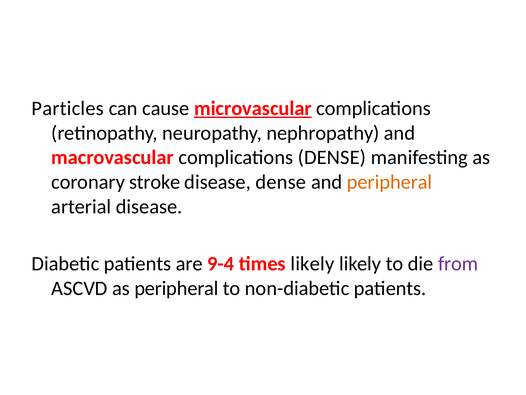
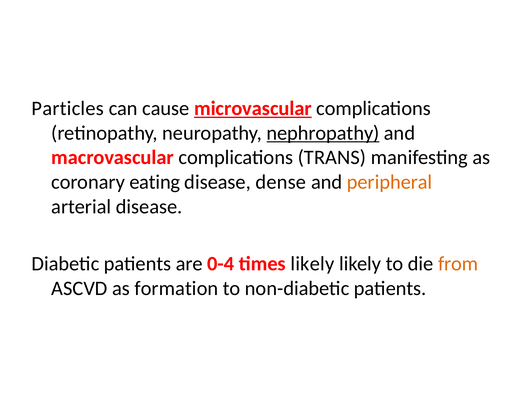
nephropathy underline: none -> present
complications DENSE: DENSE -> TRANS
stroke: stroke -> eating
9-4: 9-4 -> 0-4
from colour: purple -> orange
as peripheral: peripheral -> formation
